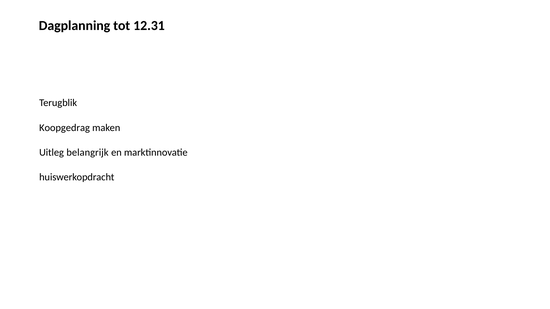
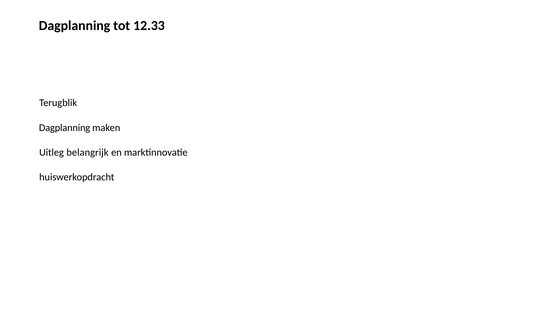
12.31: 12.31 -> 12.33
Koopgedrag at (65, 128): Koopgedrag -> Dagplanning
